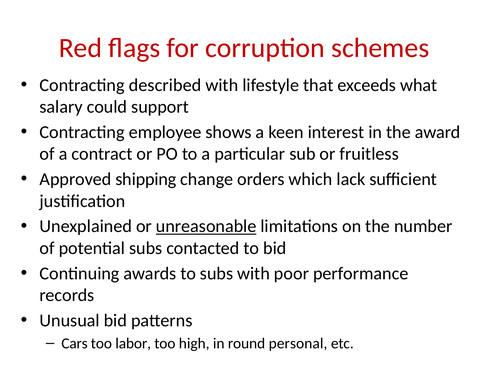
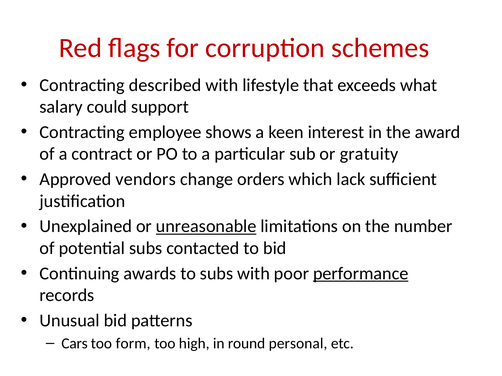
fruitless: fruitless -> gratuity
shipping: shipping -> vendors
performance underline: none -> present
labor: labor -> form
